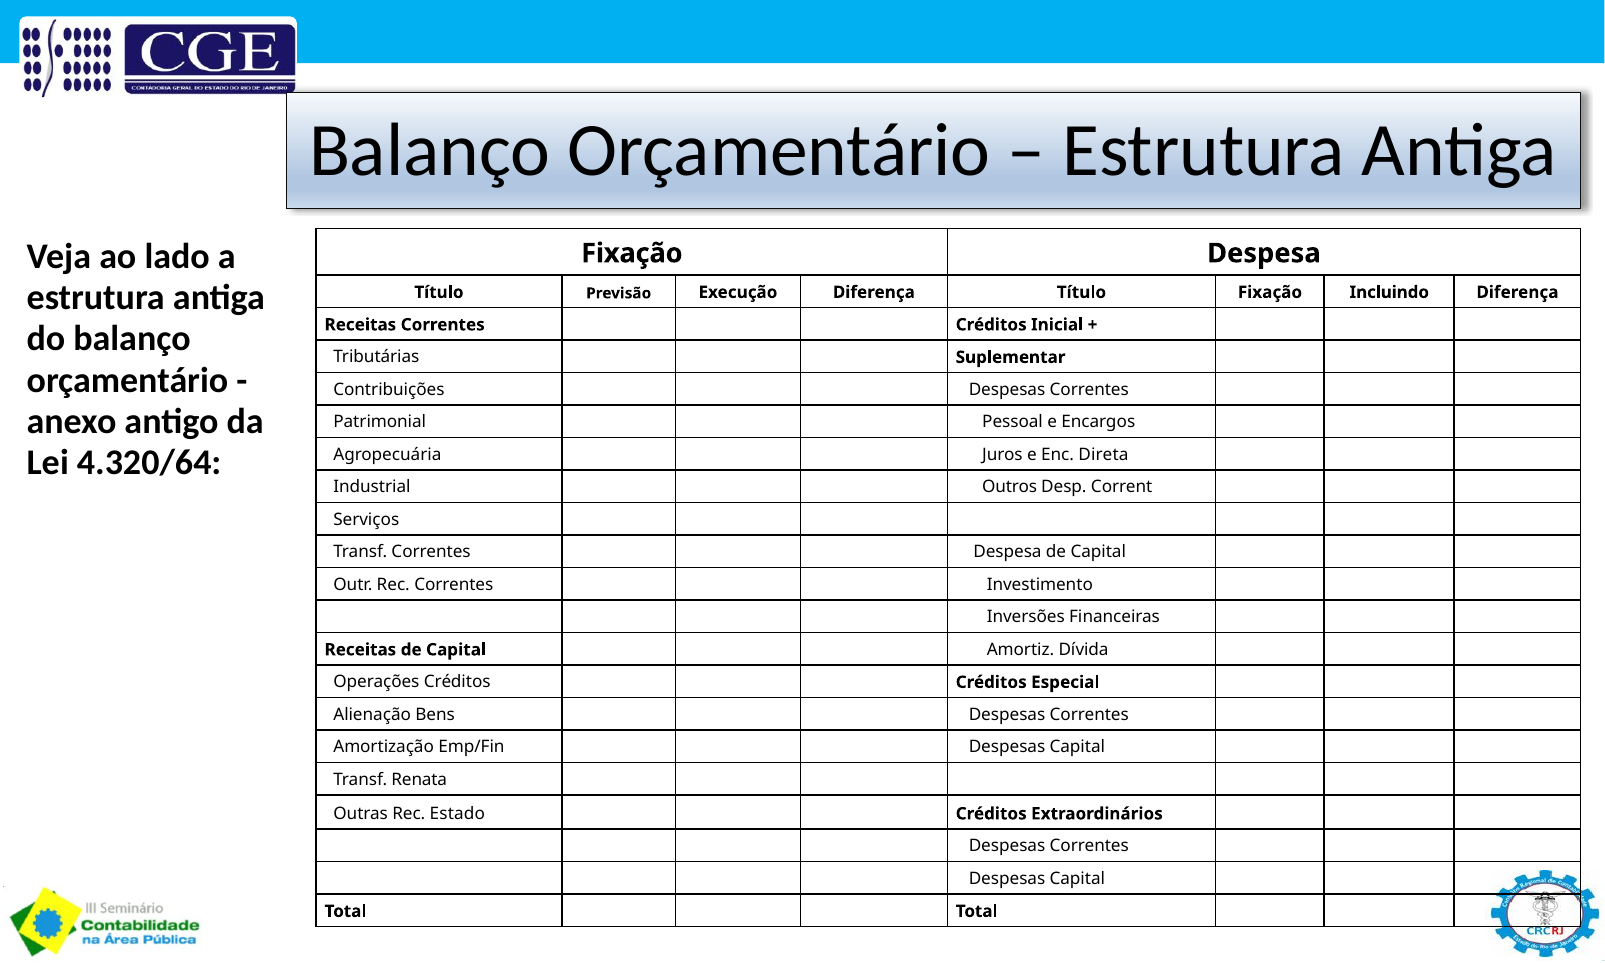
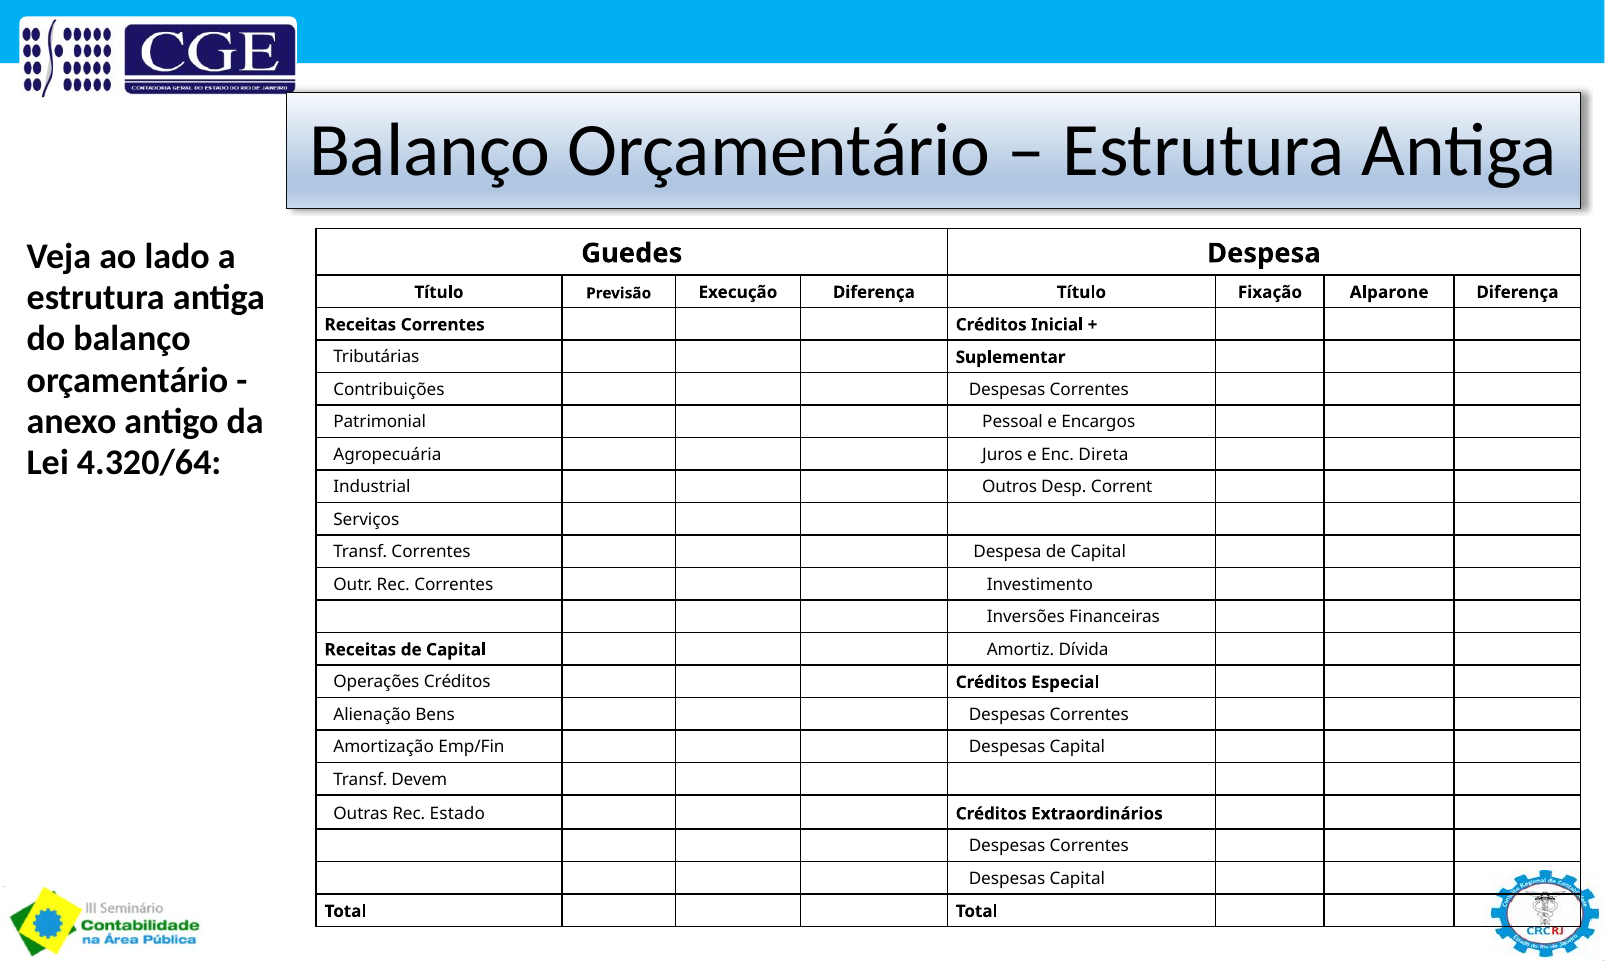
Fixação at (632, 253): Fixação -> Guedes
Incluindo: Incluindo -> Alparone
Renata: Renata -> Devem
